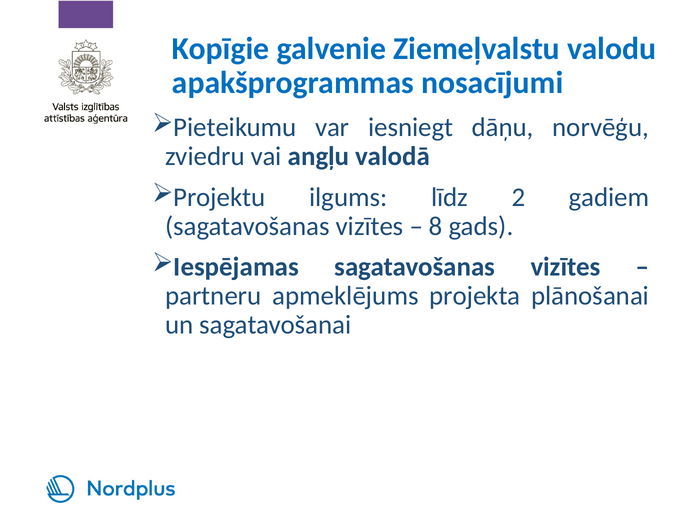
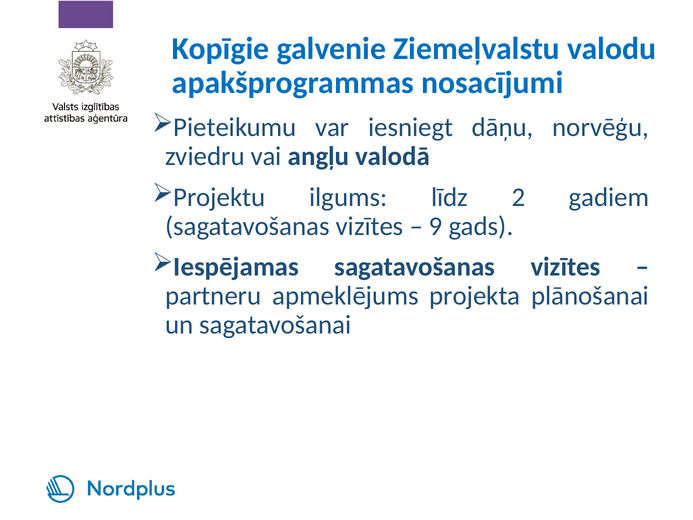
8: 8 -> 9
